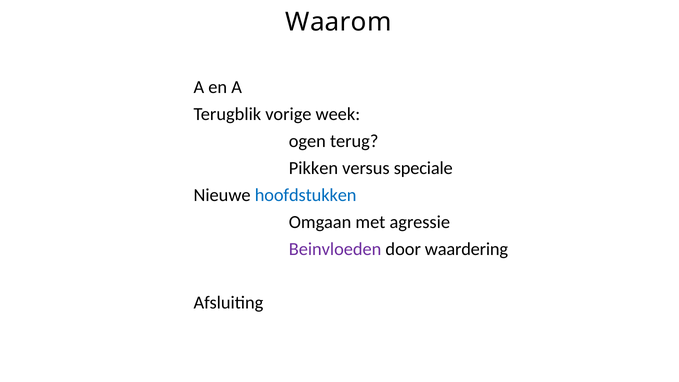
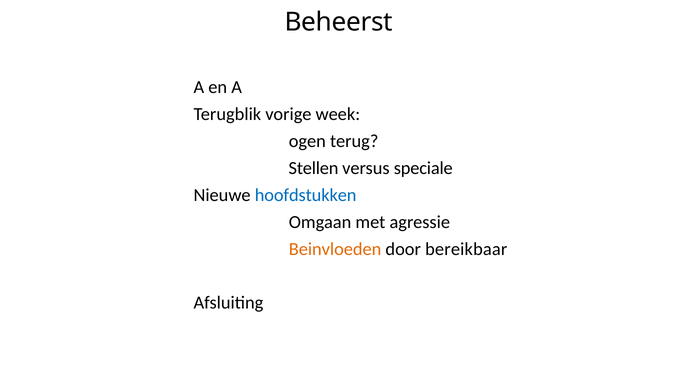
Waarom: Waarom -> Beheerst
Pikken: Pikken -> Stellen
Beinvloeden colour: purple -> orange
waardering: waardering -> bereikbaar
